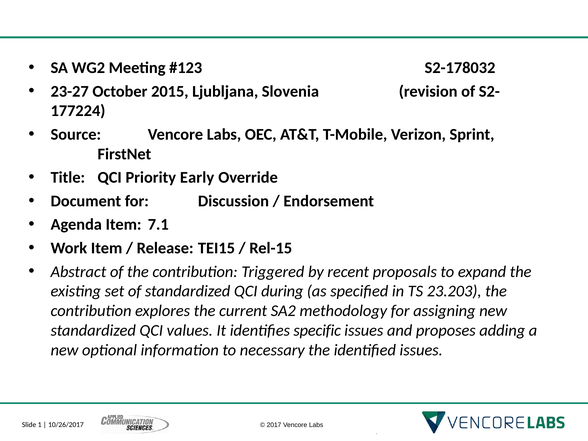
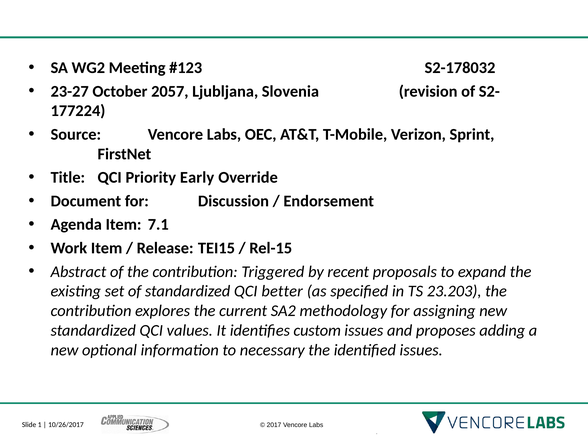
2015: 2015 -> 2057
during: during -> better
specific: specific -> custom
